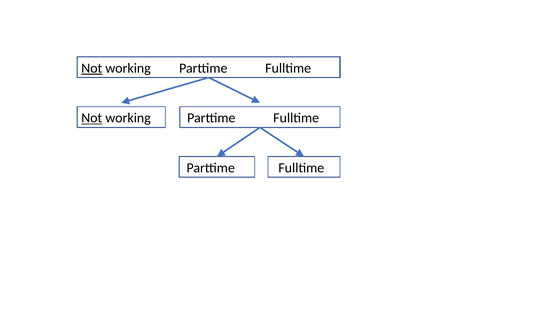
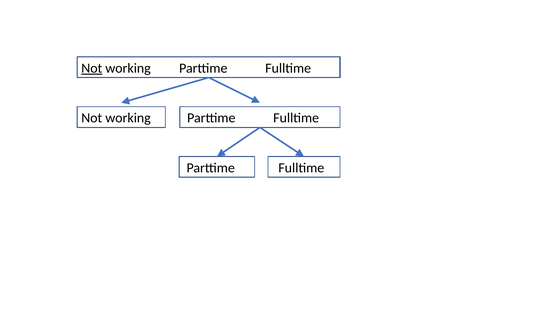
Not at (92, 118) underline: present -> none
